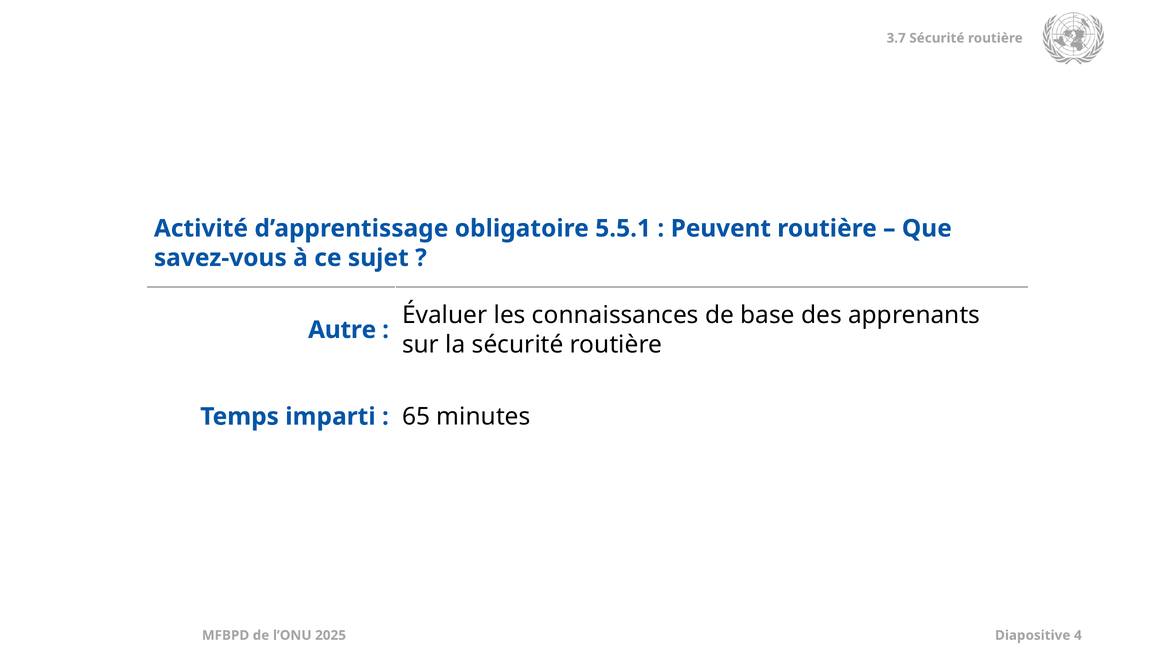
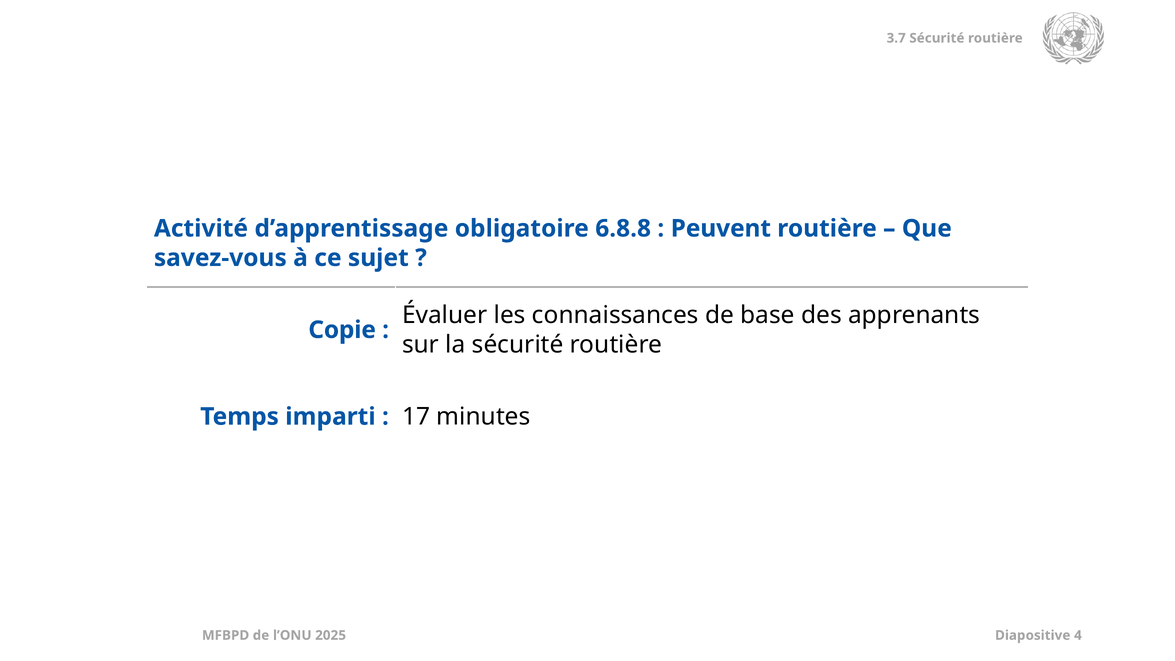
5.5.1: 5.5.1 -> 6.8.8
Autre: Autre -> Copie
65: 65 -> 17
